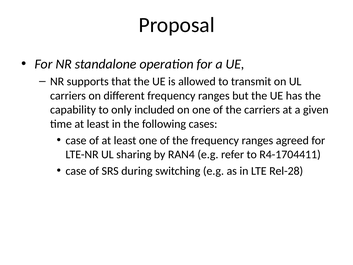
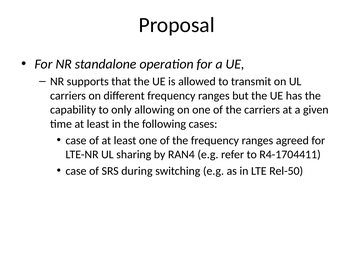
included: included -> allowing
Rel-28: Rel-28 -> Rel-50
